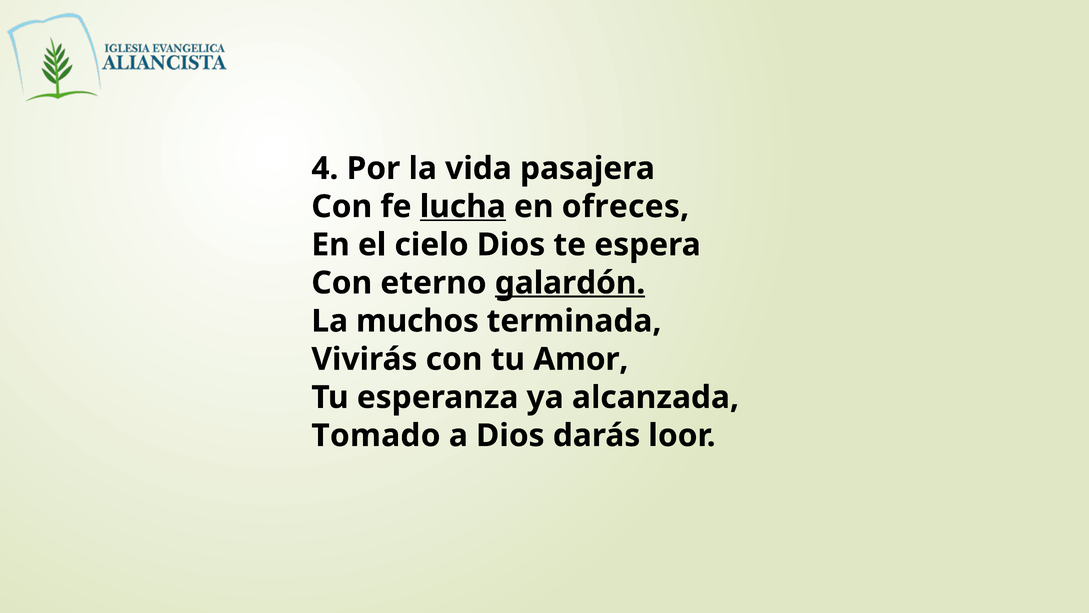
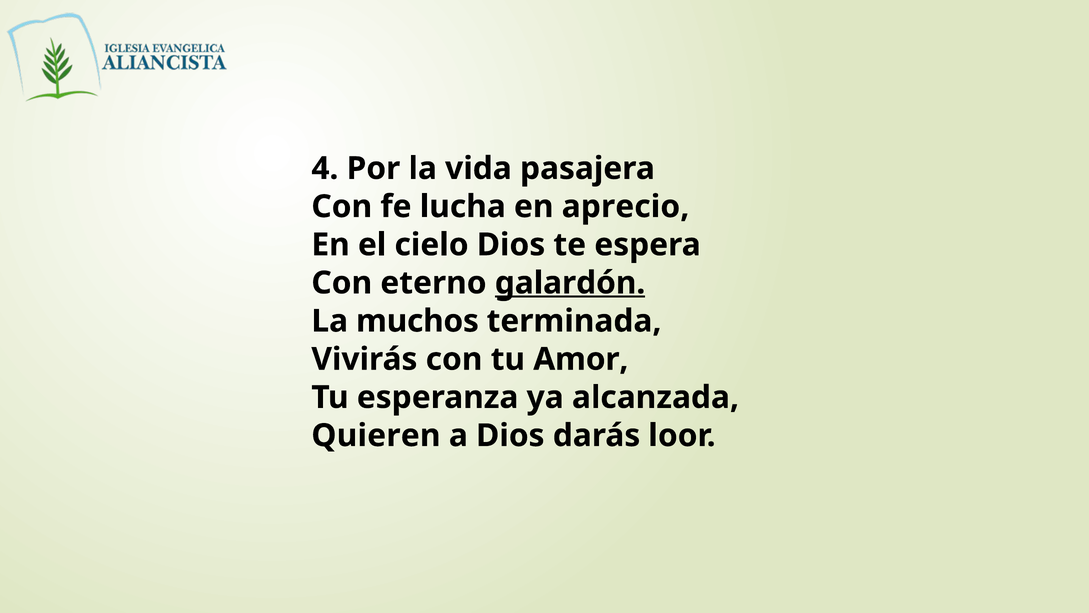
lucha underline: present -> none
ofreces: ofreces -> aprecio
Tomado: Tomado -> Quieren
